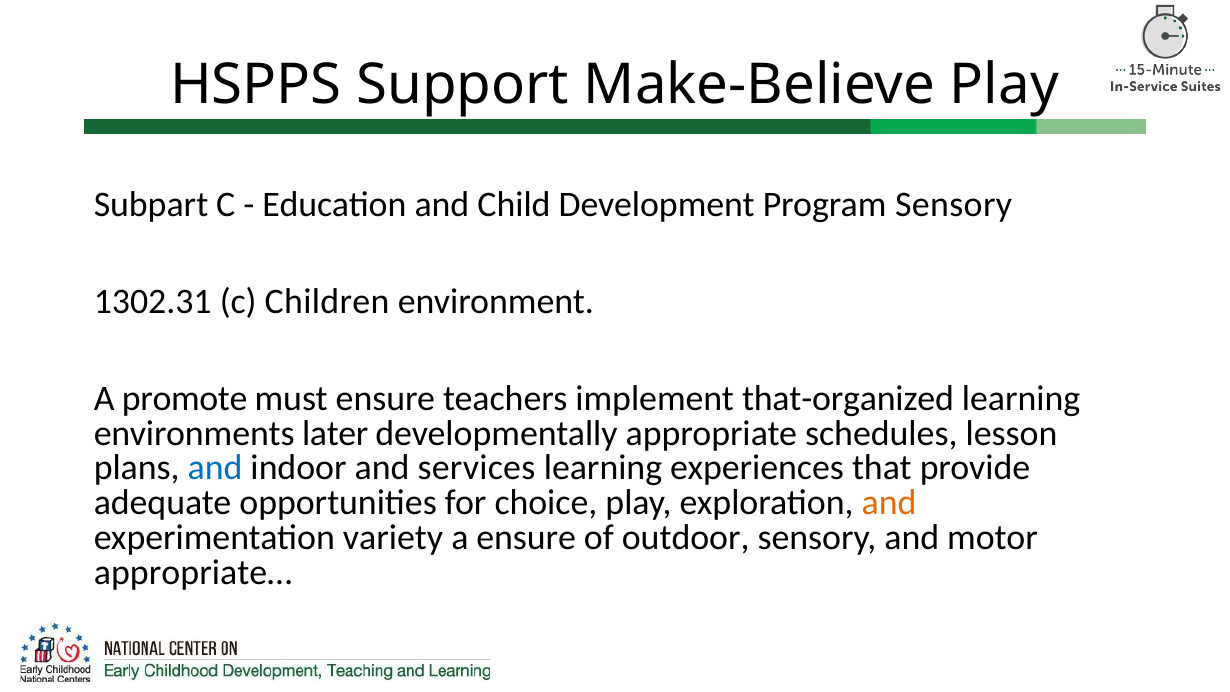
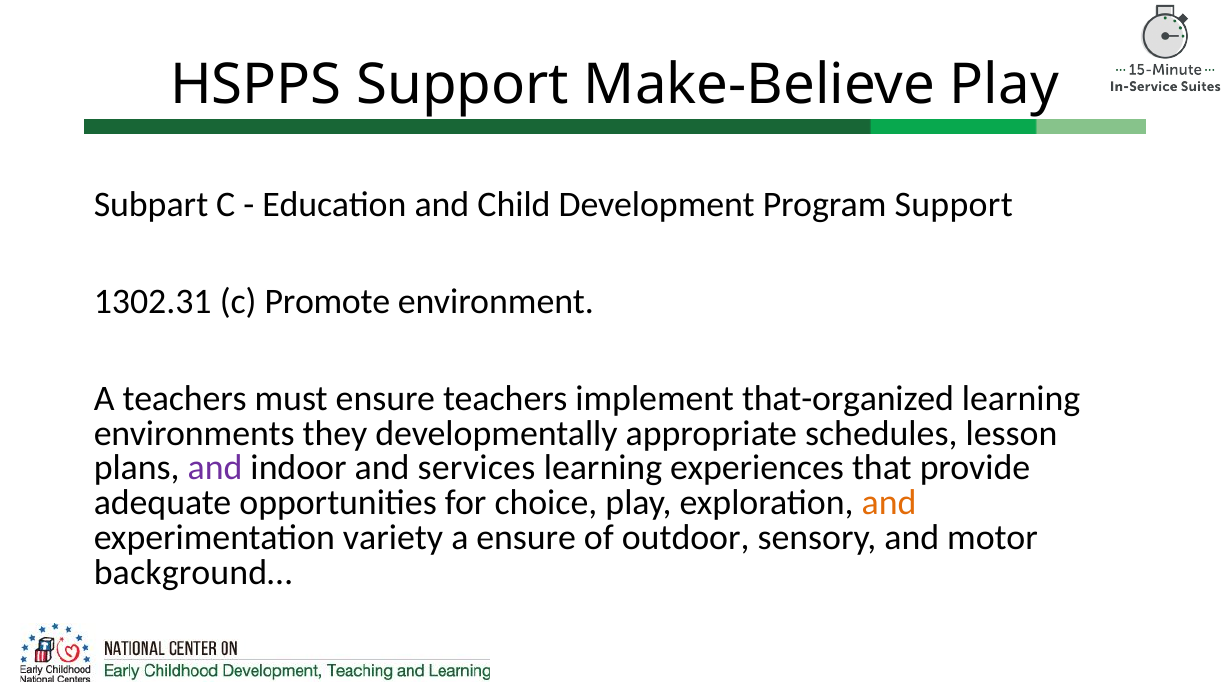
Program Sensory: Sensory -> Support
Children: Children -> Promote
A promote: promote -> teachers
later: later -> they
and at (215, 468) colour: blue -> purple
appropriate…: appropriate… -> background…
